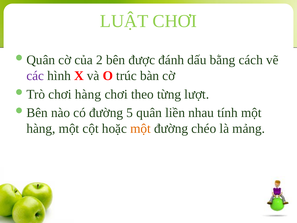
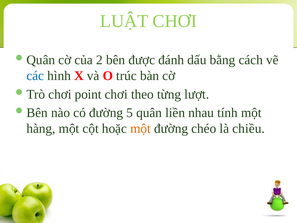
các colour: purple -> blue
chơi hàng: hàng -> point
mảng: mảng -> chiều
